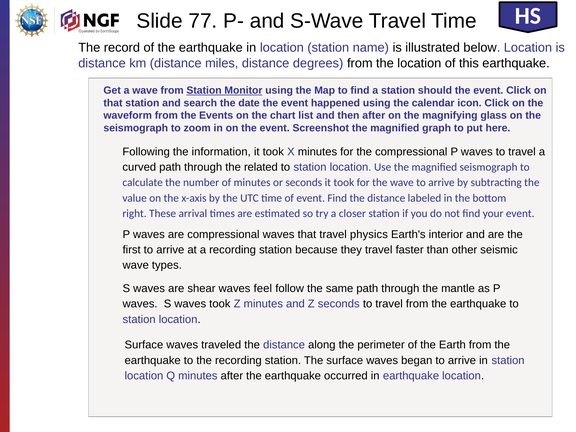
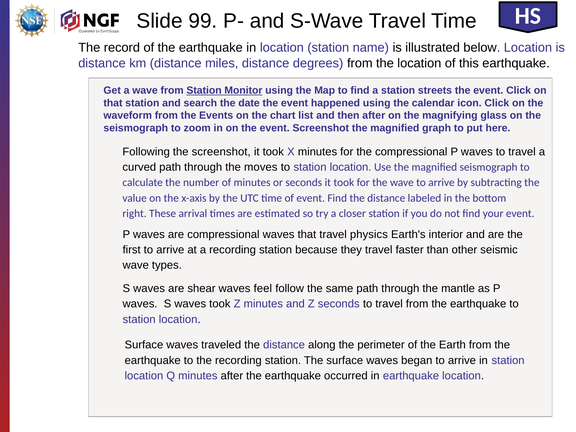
77: 77 -> 99
should: should -> streets
the information: information -> screenshot
related: related -> moves
